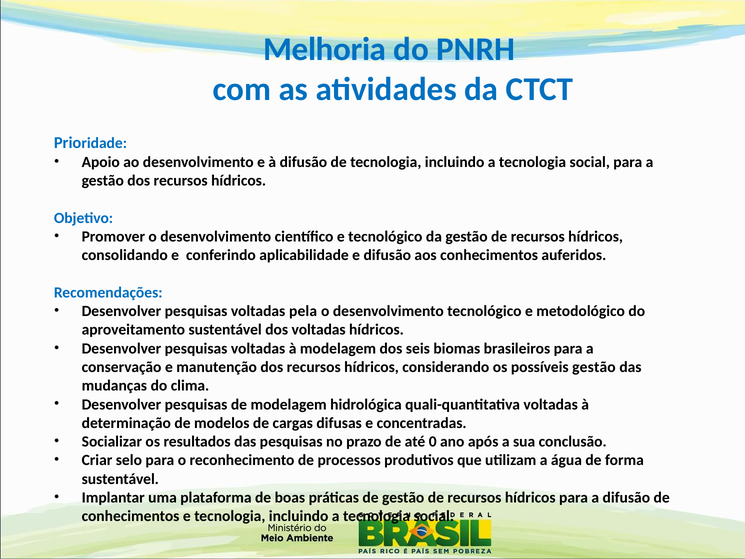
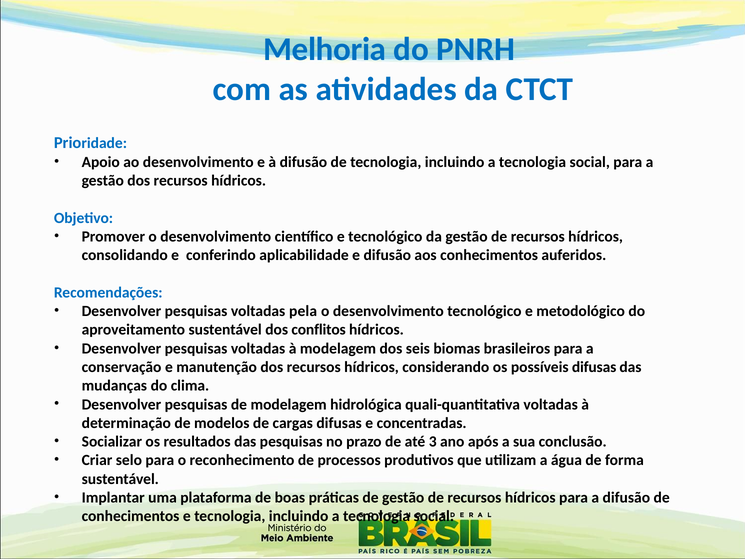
dos voltadas: voltadas -> conflitos
possíveis gestão: gestão -> difusas
0: 0 -> 3
